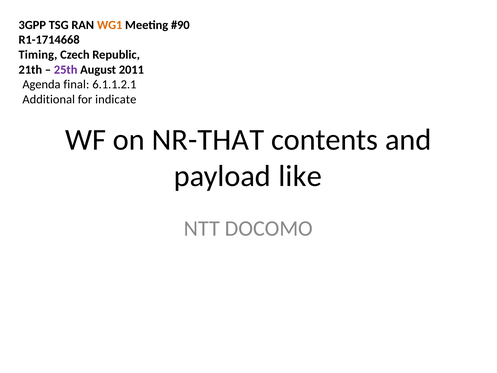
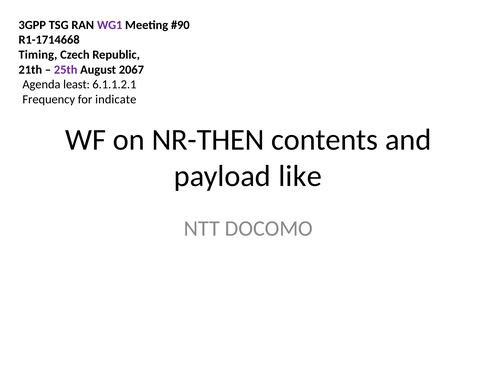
WG1 colour: orange -> purple
2011: 2011 -> 2067
final: final -> least
Additional: Additional -> Frequency
NR-THAT: NR-THAT -> NR-THEN
